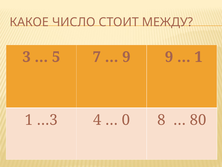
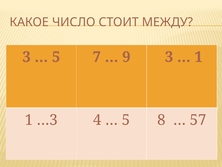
9 9: 9 -> 3
0 at (126, 120): 0 -> 5
80: 80 -> 57
